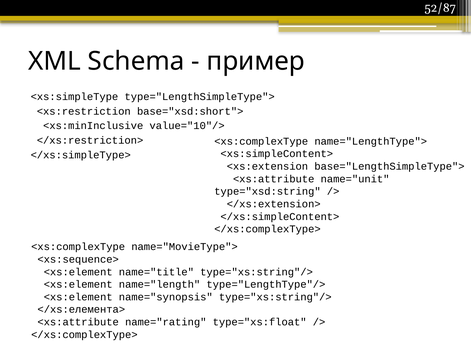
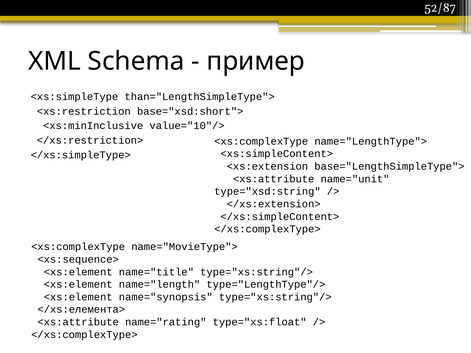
type="LengthSimpleType">: type="LengthSimpleType"> -> than="LengthSimpleType">
